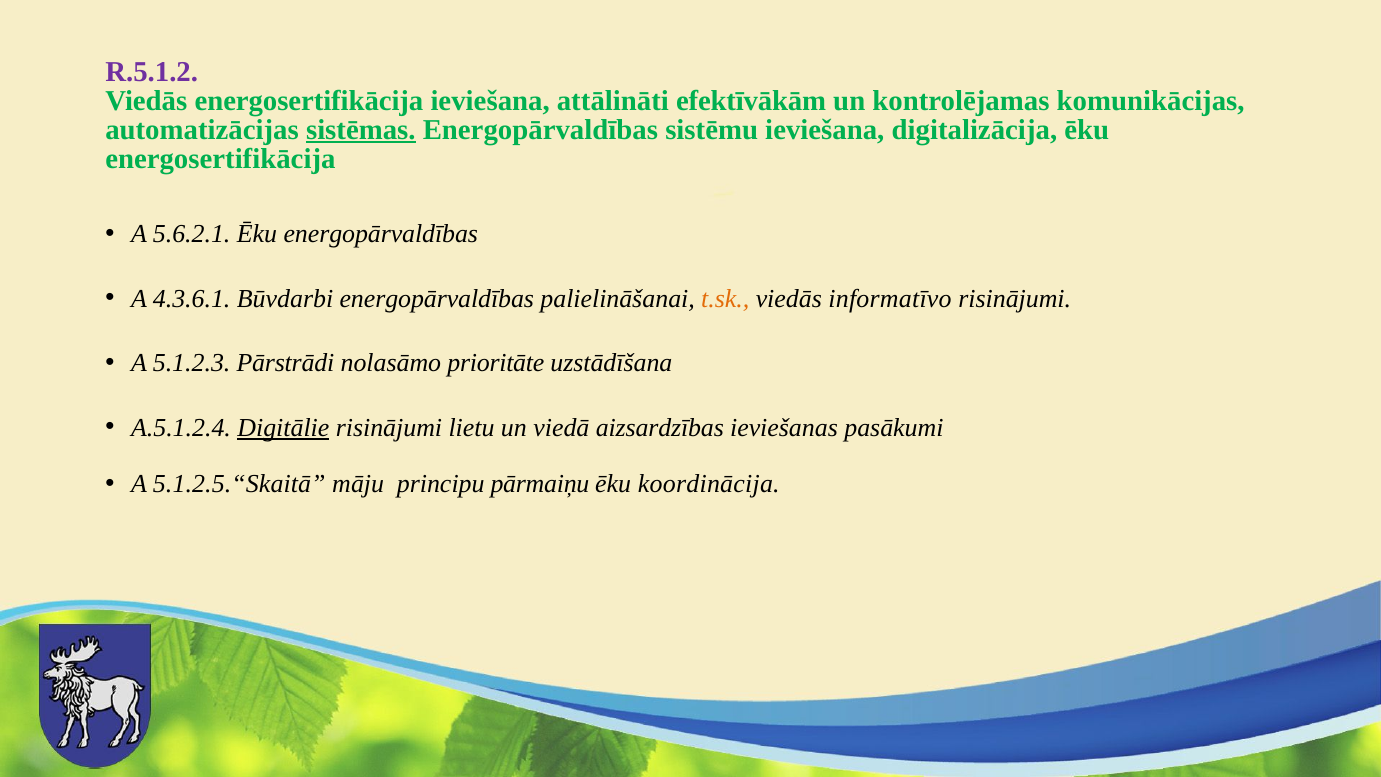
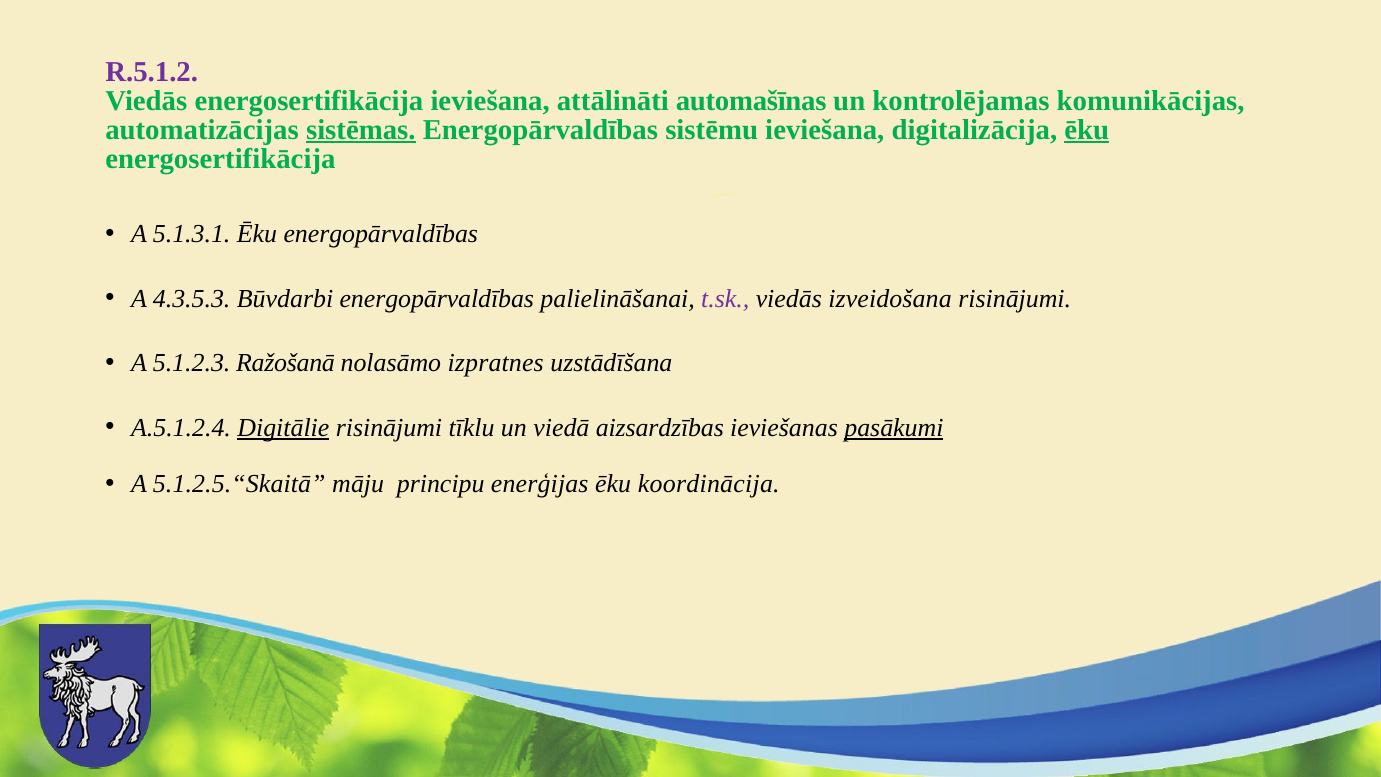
efektīvākām: efektīvākām -> automašīnas
ēku at (1087, 130) underline: none -> present
5.6.2.1: 5.6.2.1 -> 5.1.3.1
4.3.6.1: 4.3.6.1 -> 4.3.5.3
t.sk colour: orange -> purple
informatīvo: informatīvo -> izveidošana
Pārstrādi: Pārstrādi -> Ražošanā
prioritāte: prioritāte -> izpratnes
lietu: lietu -> tīklu
pasākumi underline: none -> present
pārmaiņu: pārmaiņu -> enerģijas
